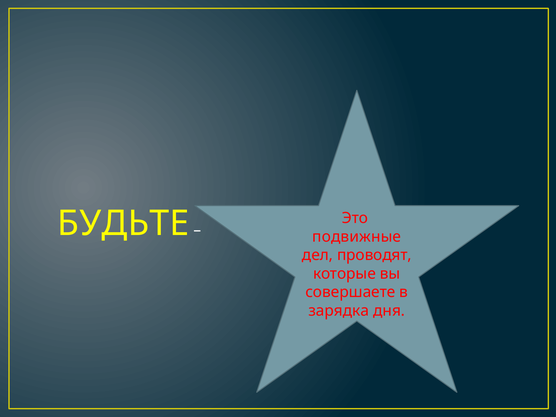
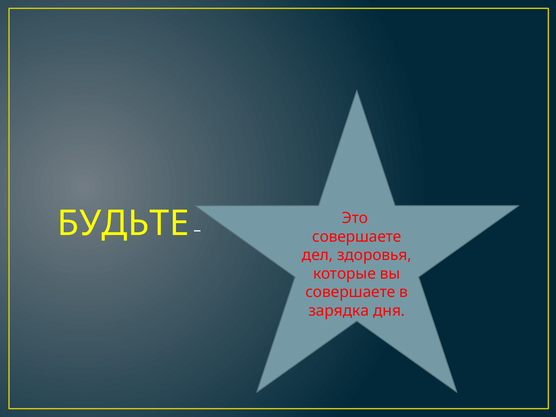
подвижные at (357, 237): подвижные -> совершаете
проводят: проводят -> здоровья
